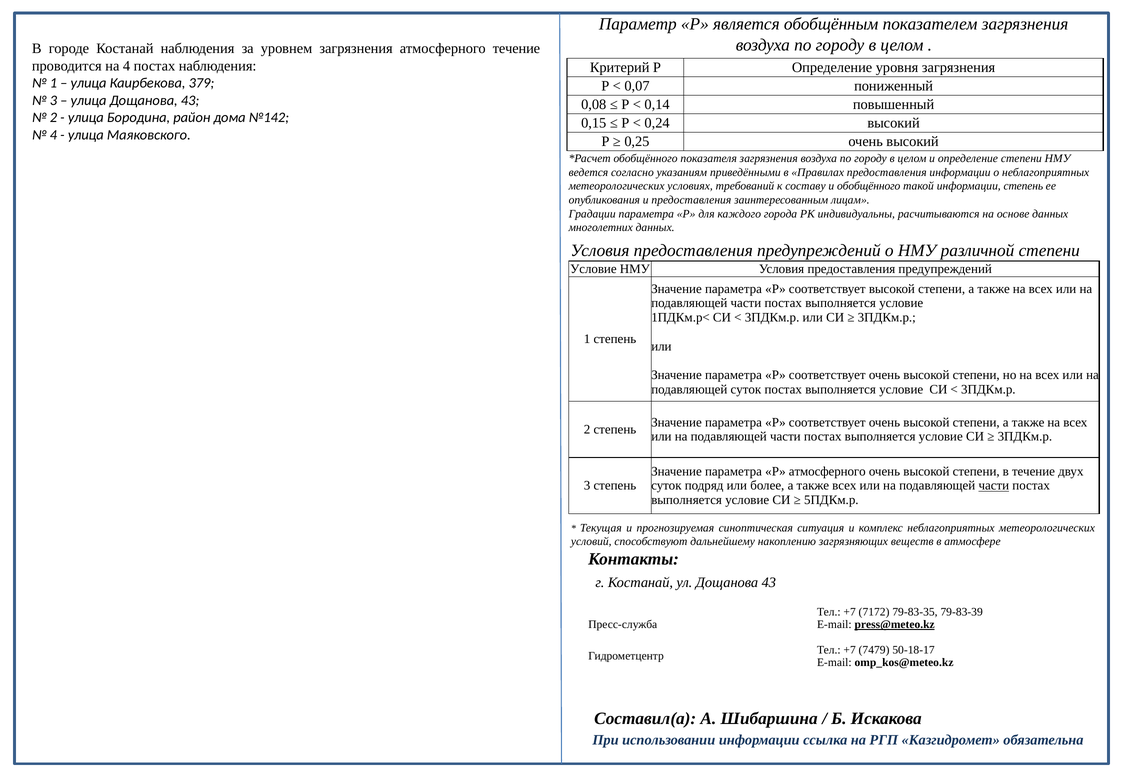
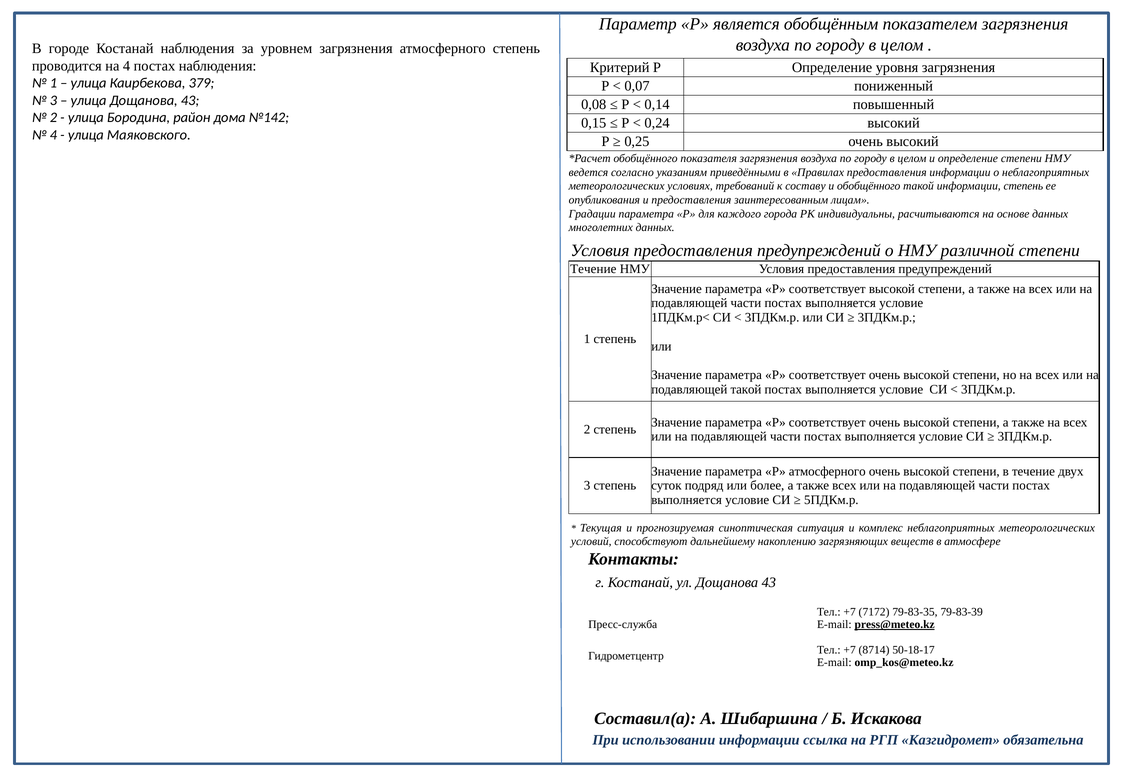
атмосферного течение: течение -> степень
Условие at (593, 269): Условие -> Течение
подавляющей суток: суток -> такой
части at (994, 486) underline: present -> none
7479: 7479 -> 8714
